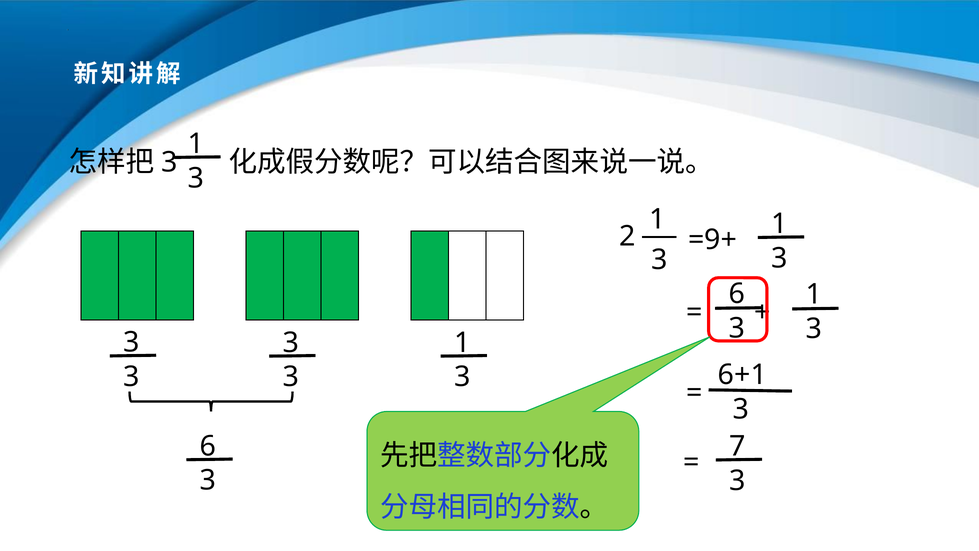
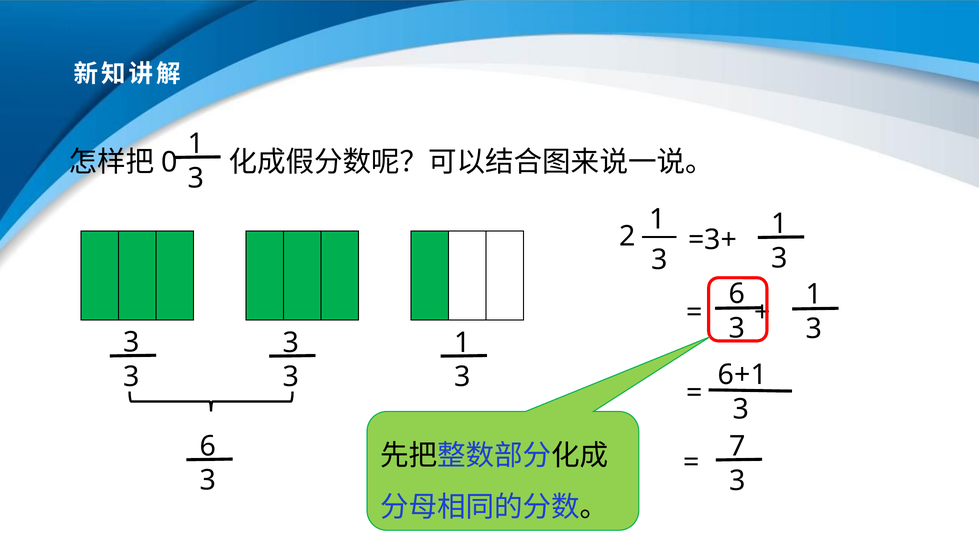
3 at (169, 162): 3 -> 0
=9+: =9+ -> =3+
